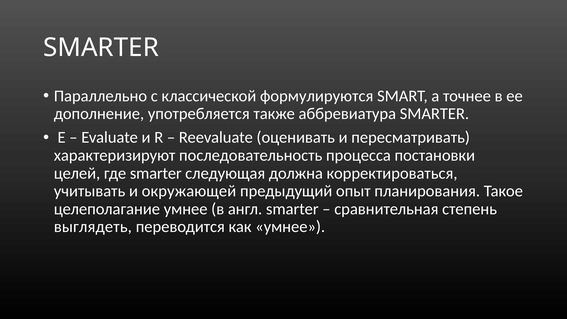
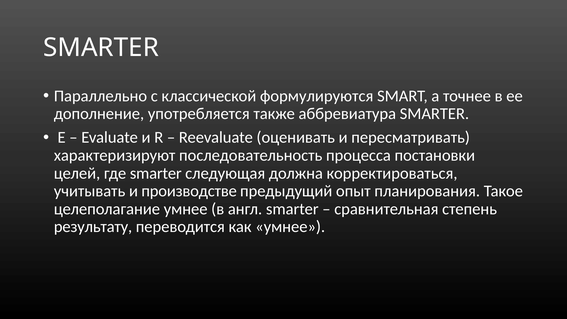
окружающей: окружающей -> производстве
выглядеть: выглядеть -> результату
